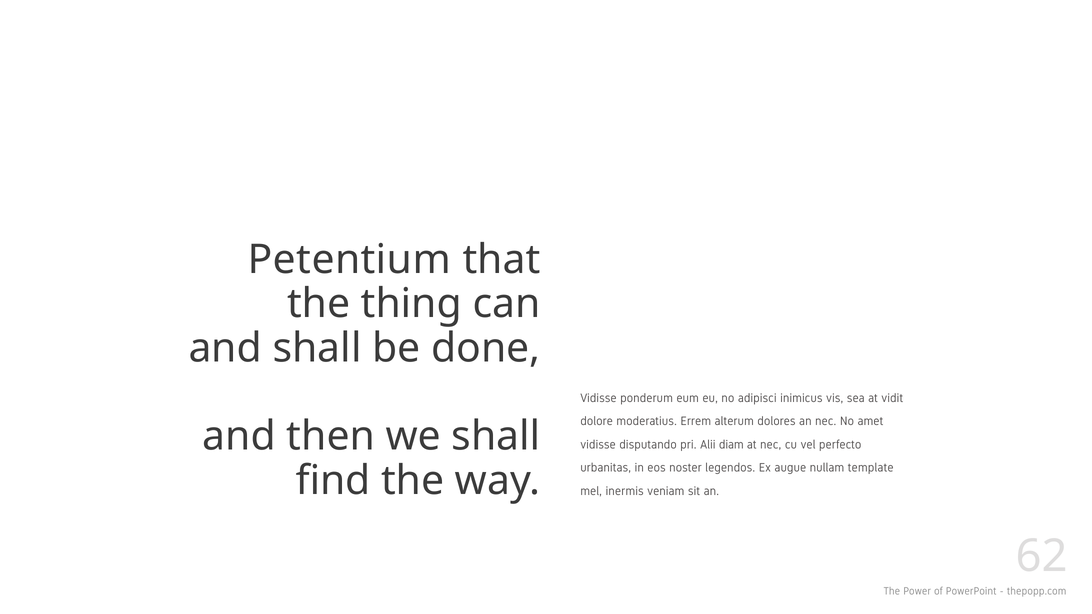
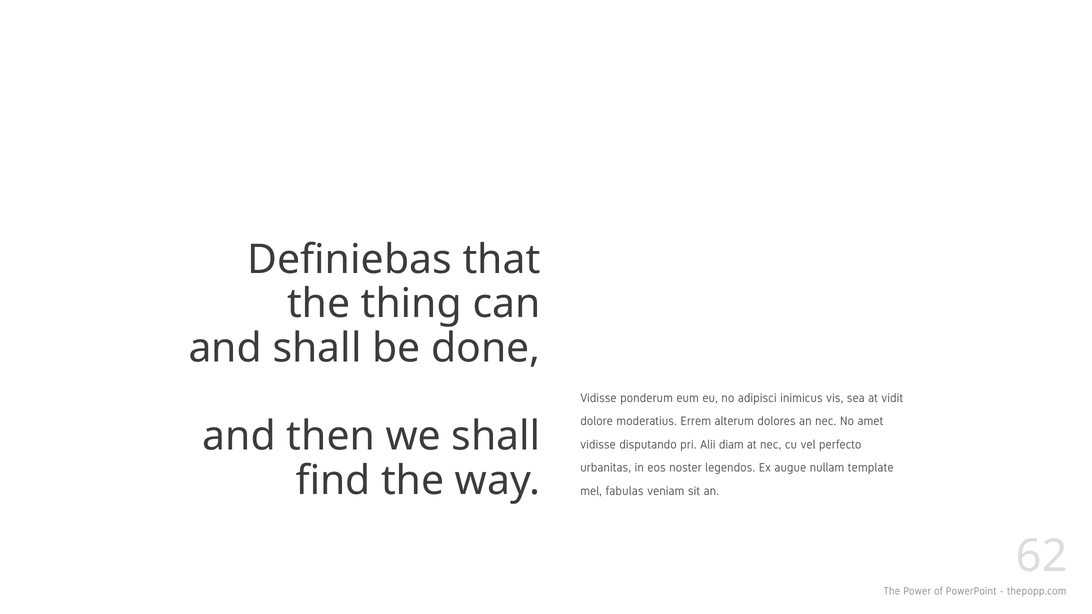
Petentium: Petentium -> Definiebas
inermis: inermis -> fabulas
